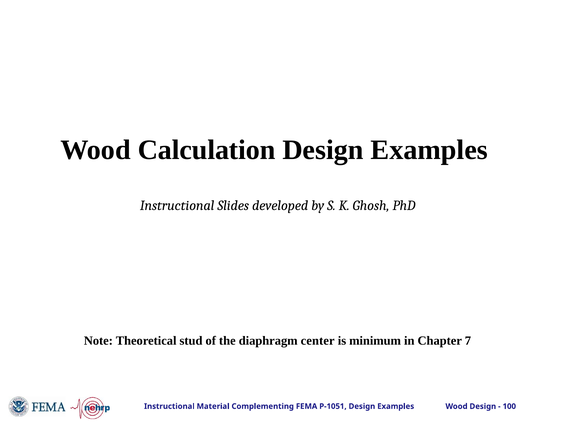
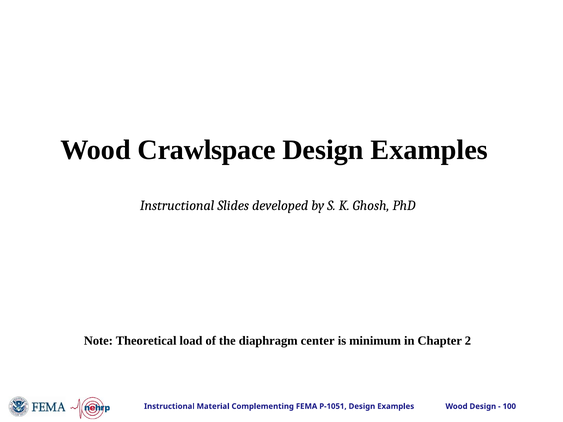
Calculation: Calculation -> Crawlspace
stud: stud -> load
7: 7 -> 2
